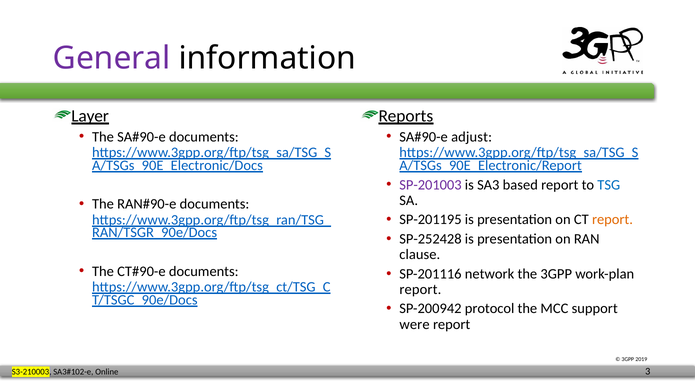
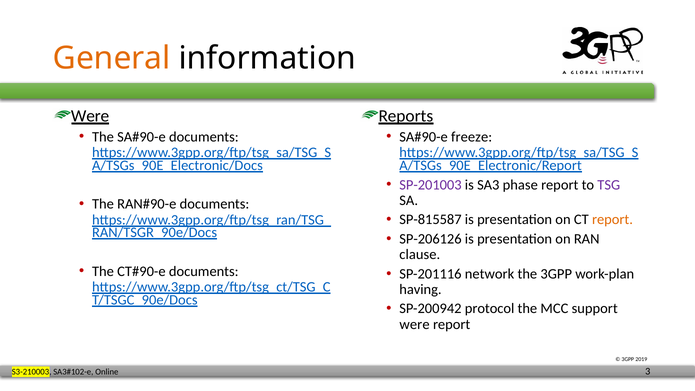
General colour: purple -> orange
Layer at (90, 116): Layer -> Were
adjust: adjust -> freeze
based: based -> phase
TSG colour: blue -> purple
SP-201195: SP-201195 -> SP-815587
SP-252428: SP-252428 -> SP-206126
report at (420, 289): report -> having
